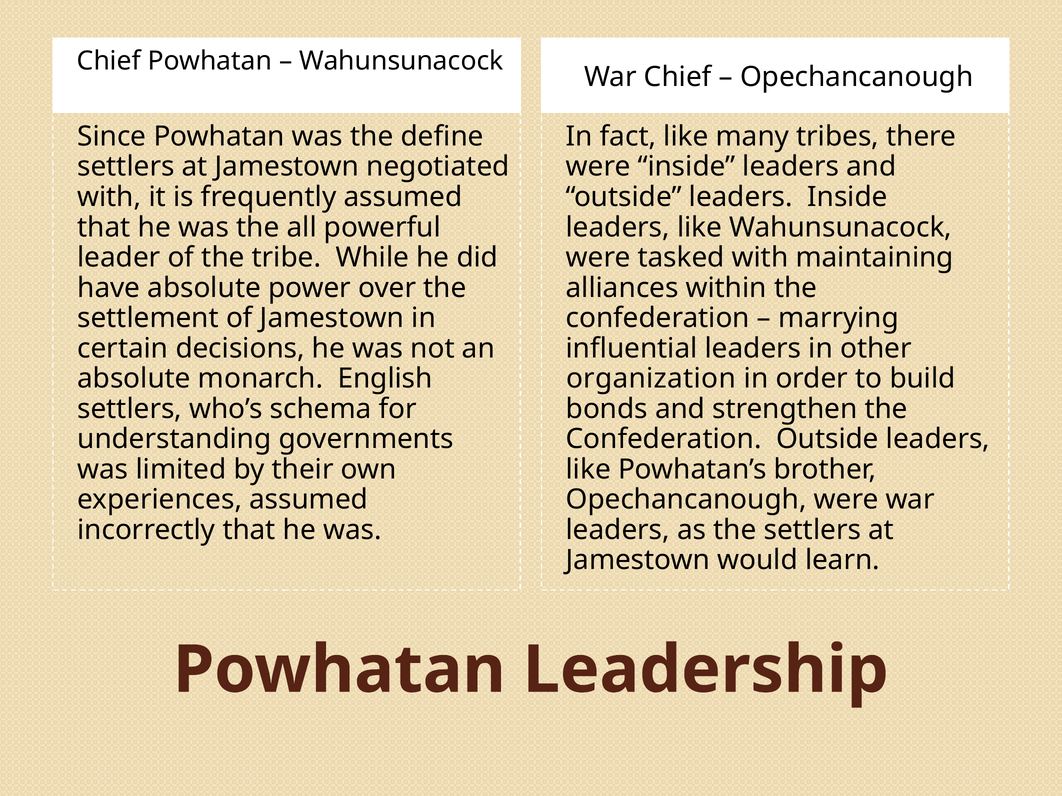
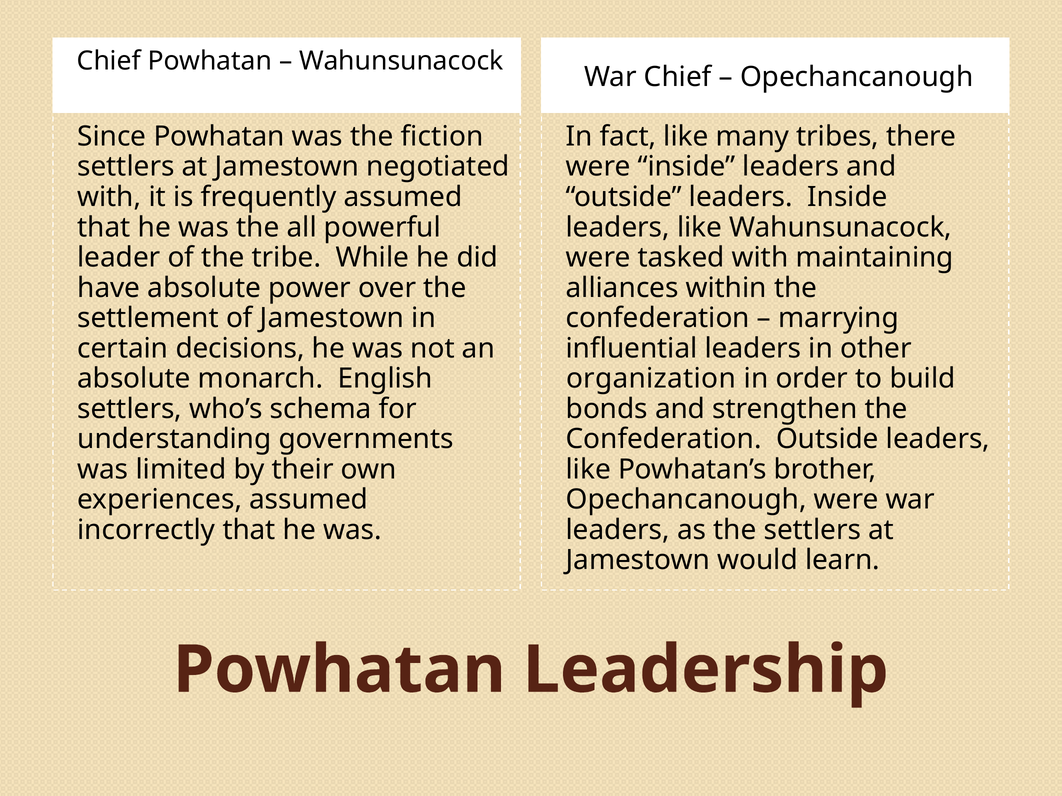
define: define -> fiction
